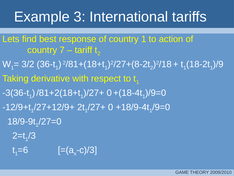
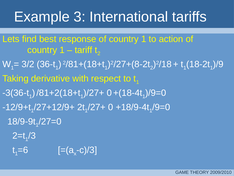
7 at (62, 50): 7 -> 1
